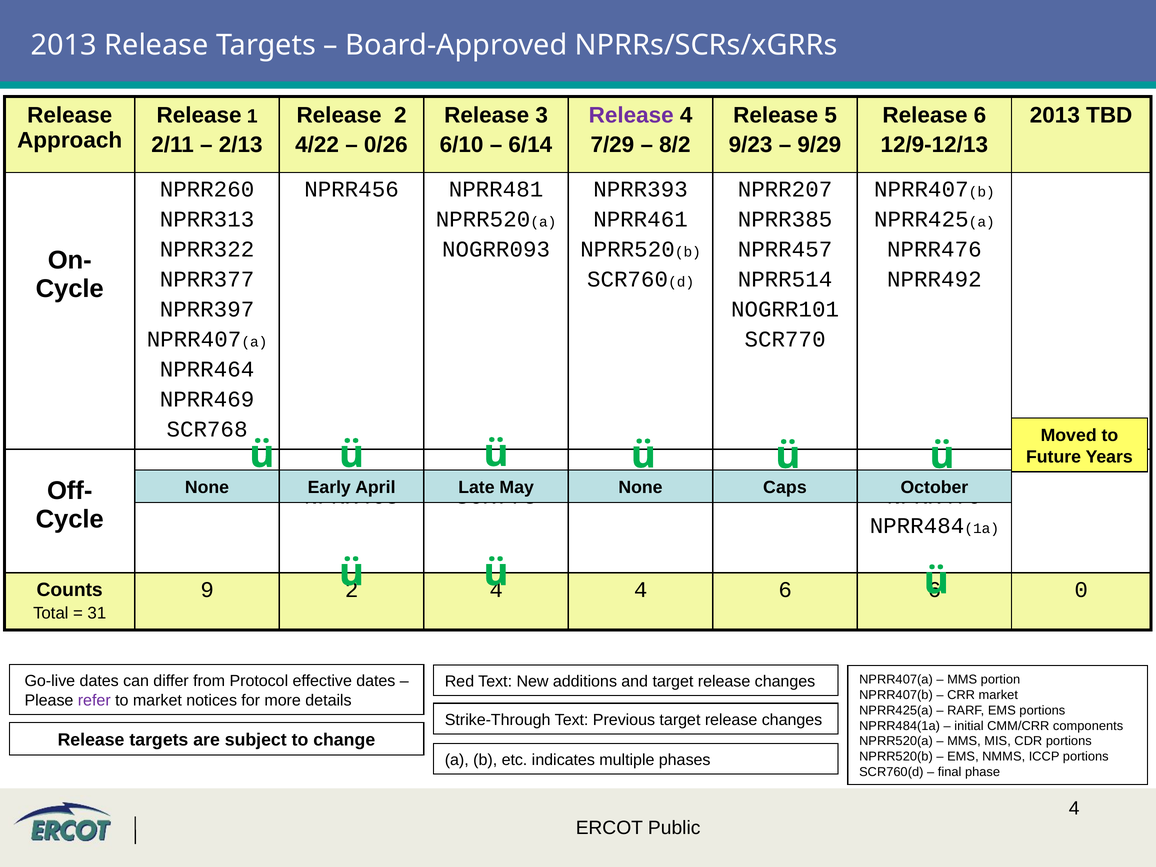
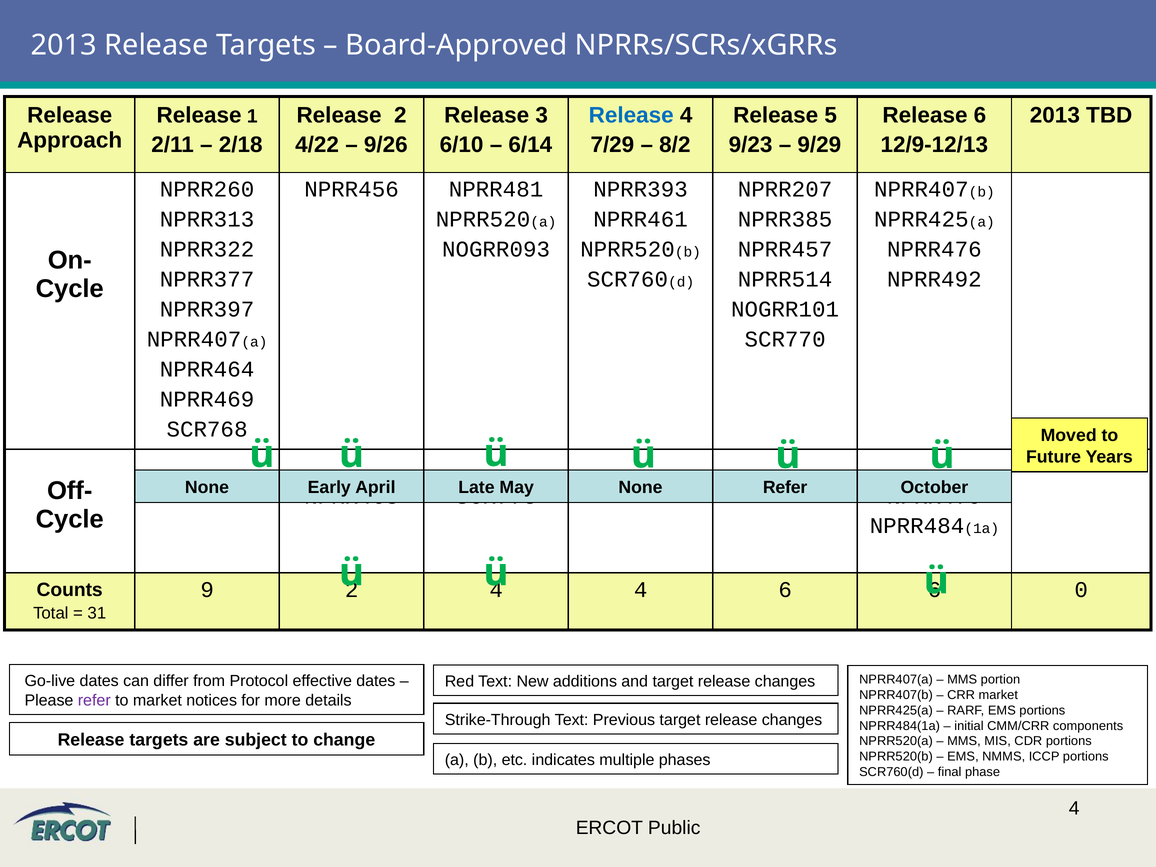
Release at (631, 115) colour: purple -> blue
2/13: 2/13 -> 2/18
0/26: 0/26 -> 9/26
Caps at (785, 487): Caps -> Refer
